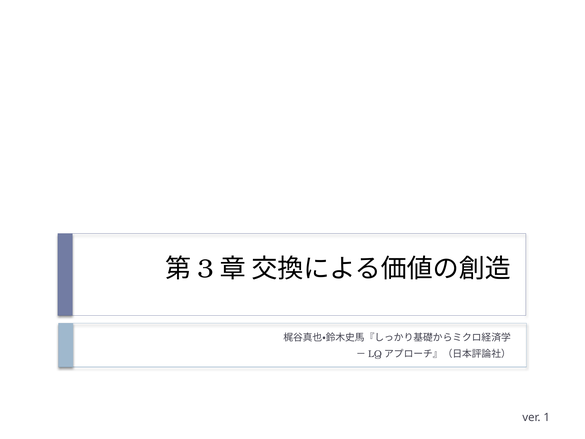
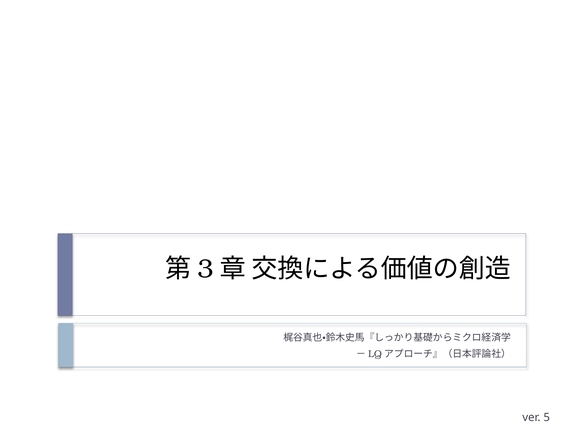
1: 1 -> 5
